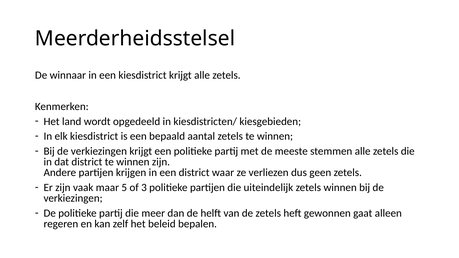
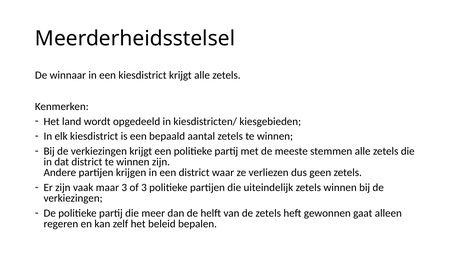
maar 5: 5 -> 3
